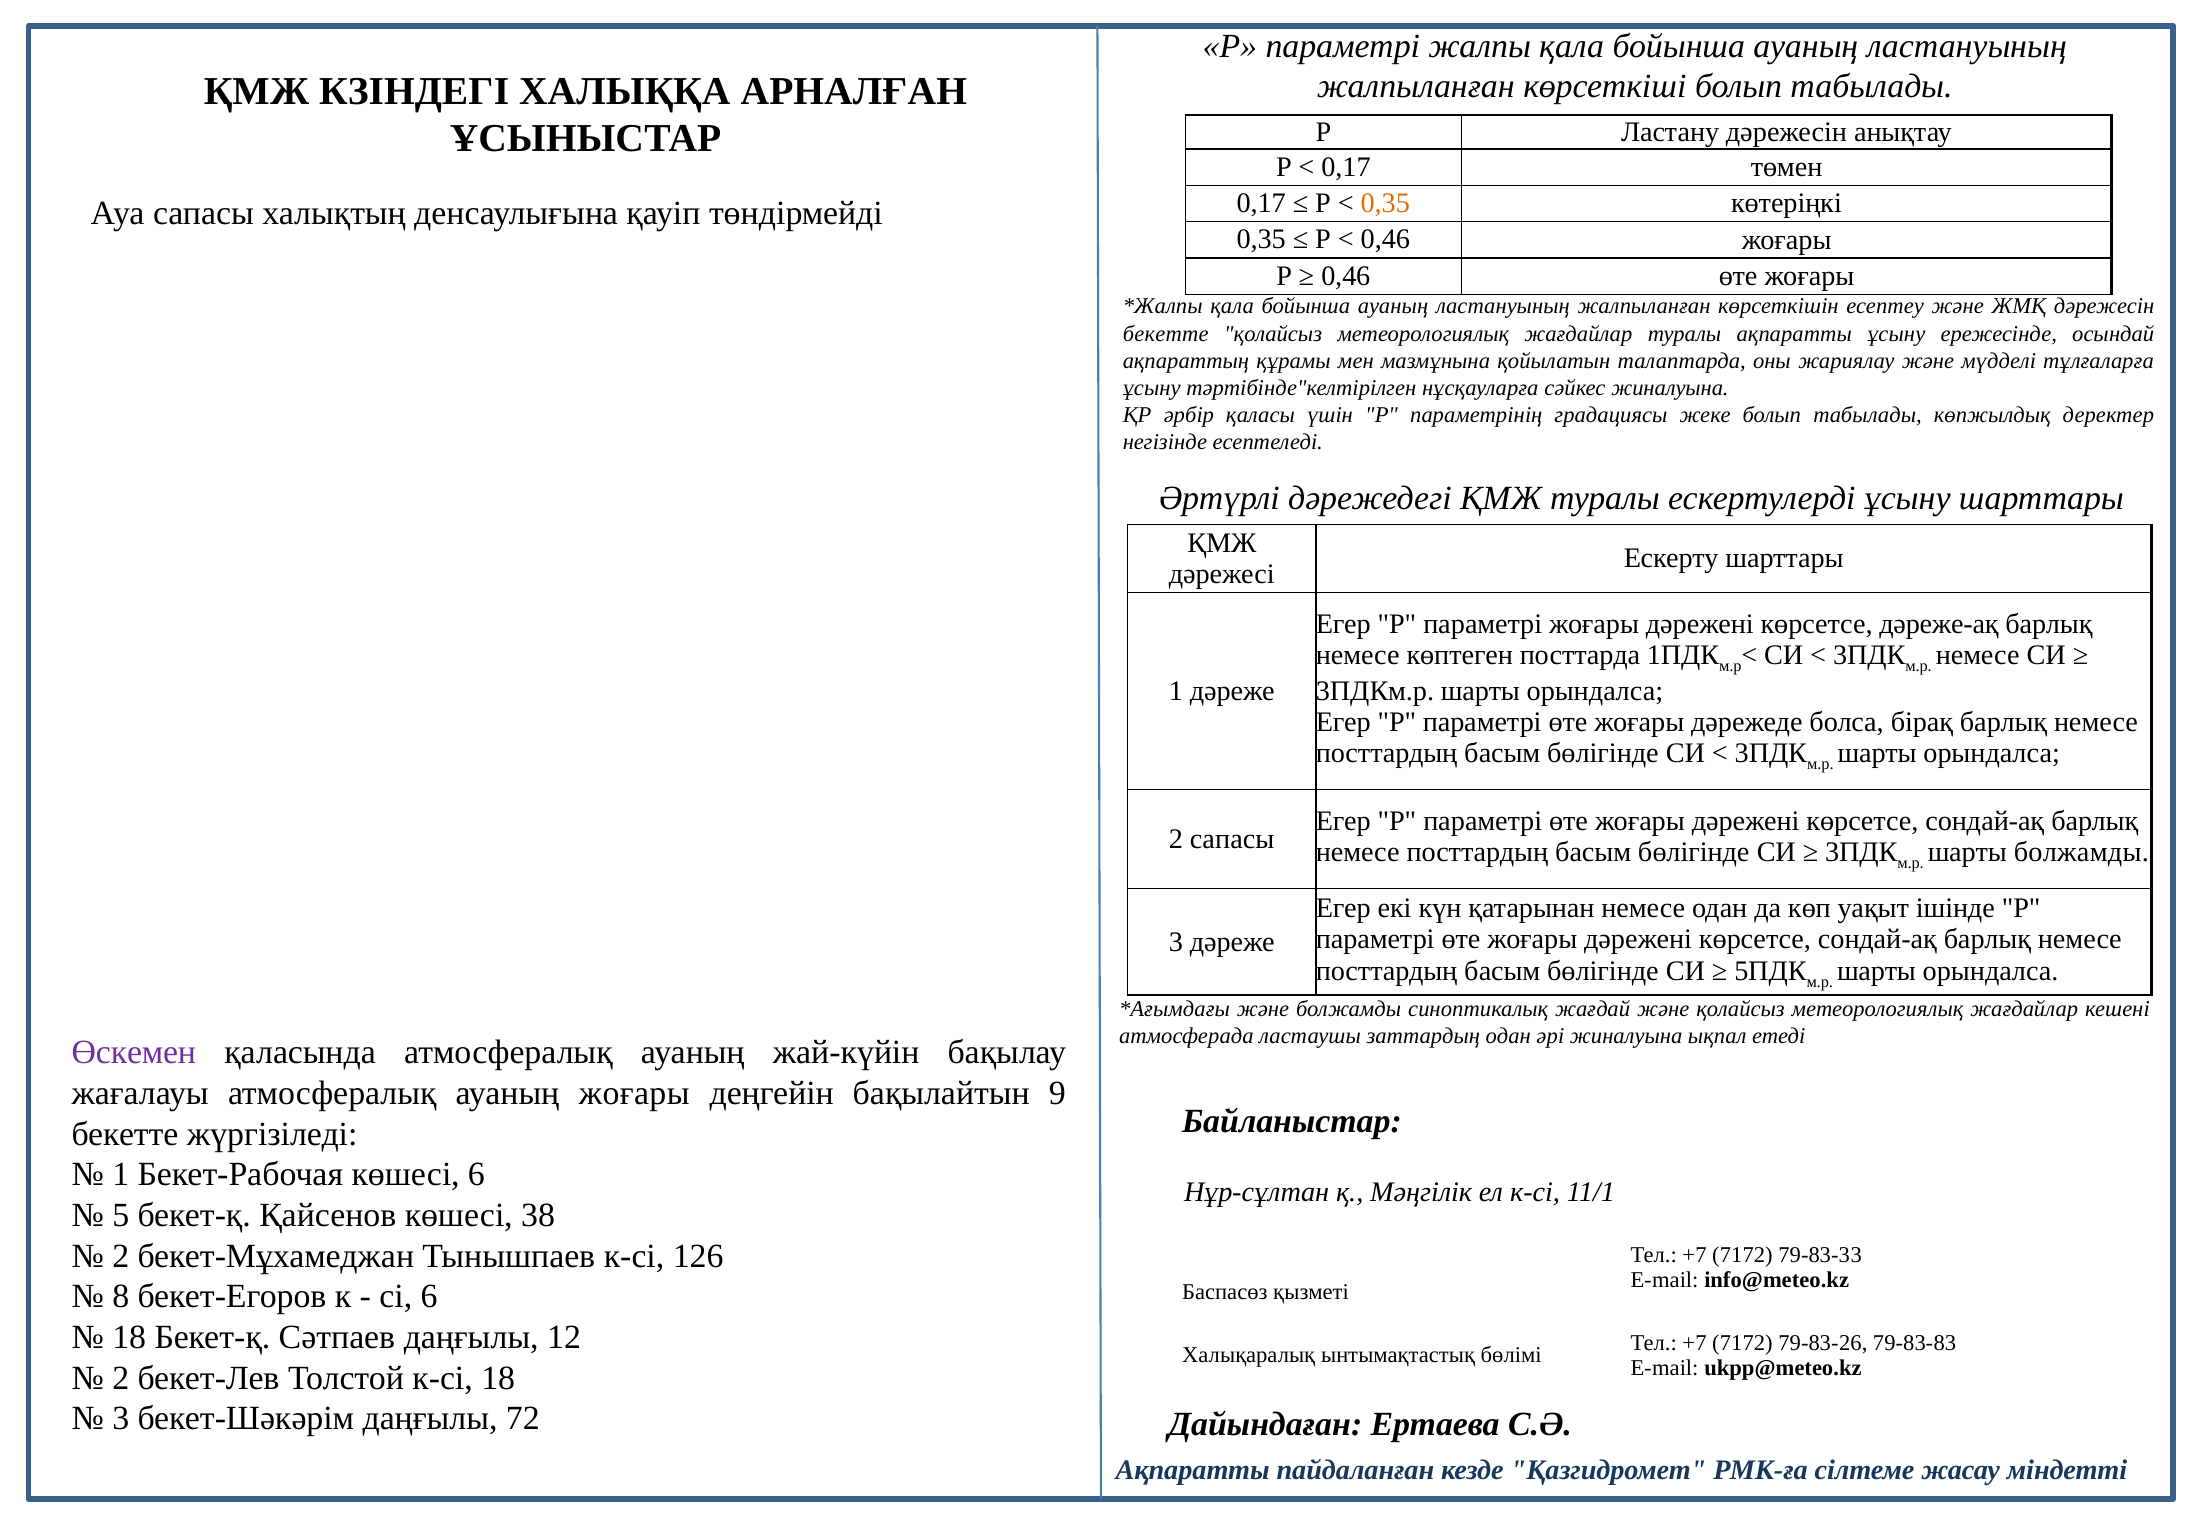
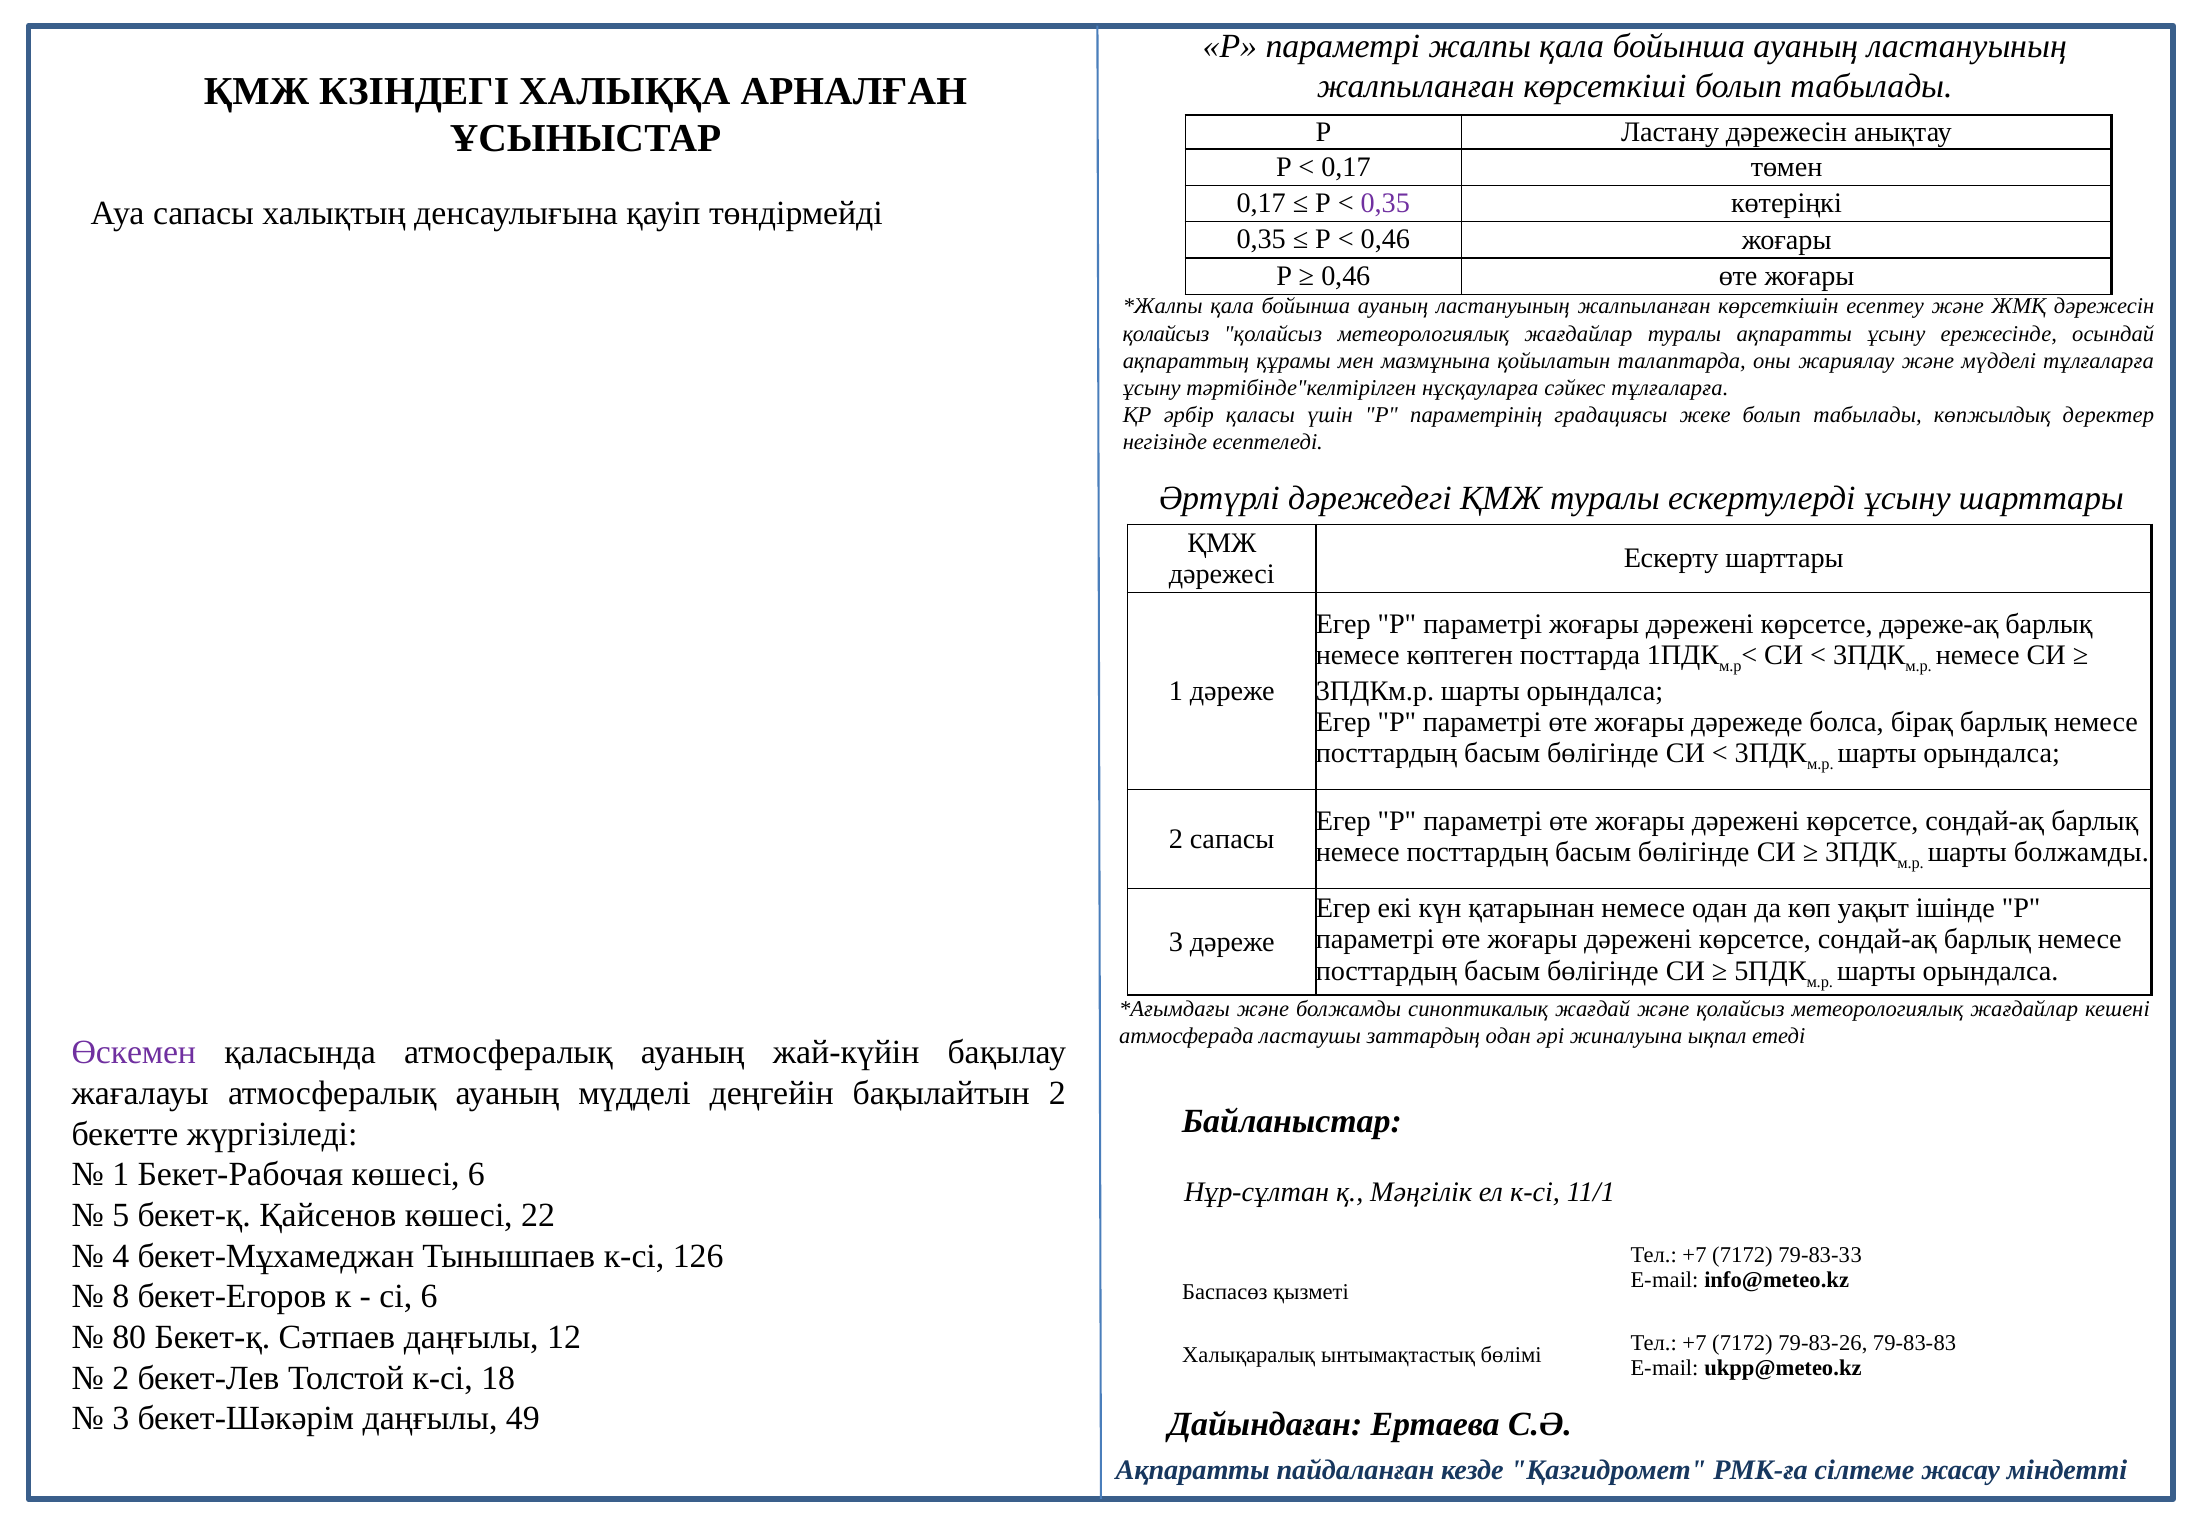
0,35 at (1385, 203) colour: orange -> purple
бекетте at (1166, 333): бекетте -> қолайсыз
сәйкес жиналуына: жиналуына -> тұлғаларға
ауаның жоғары: жоғары -> мүдделі
бақылайтын 9: 9 -> 2
38: 38 -> 22
2 at (121, 1256): 2 -> 4
18 at (129, 1337): 18 -> 80
72: 72 -> 49
